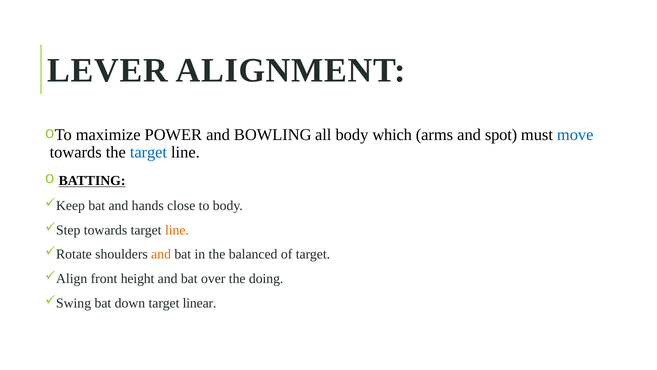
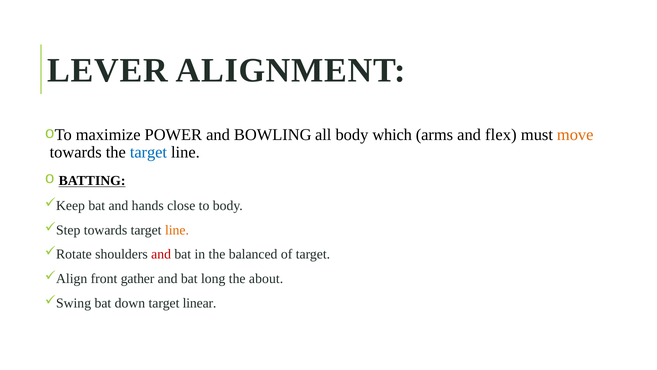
spot: spot -> flex
move colour: blue -> orange
and at (161, 254) colour: orange -> red
height: height -> gather
over: over -> long
doing: doing -> about
